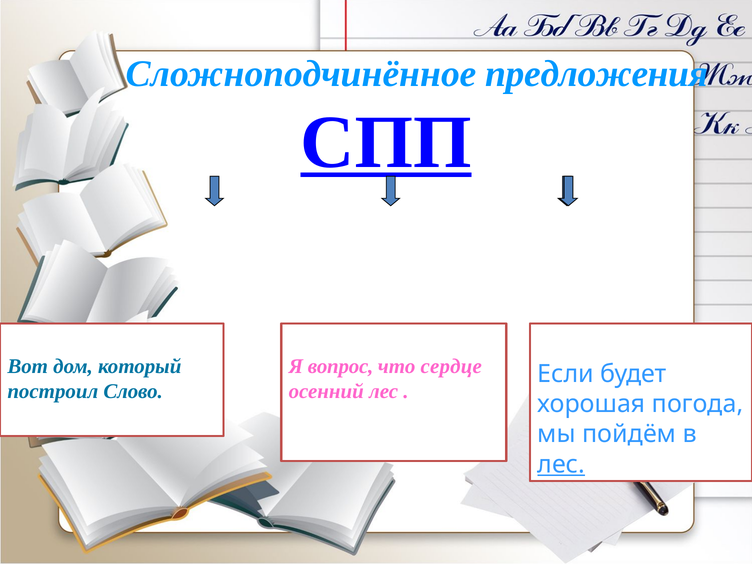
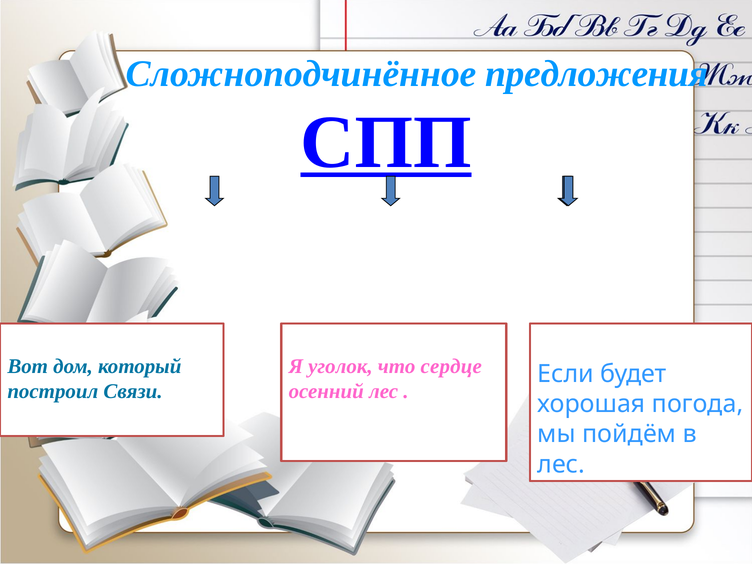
вопрос: вопрос -> уголок
Слово: Слово -> Связи
лес at (561, 464) underline: present -> none
